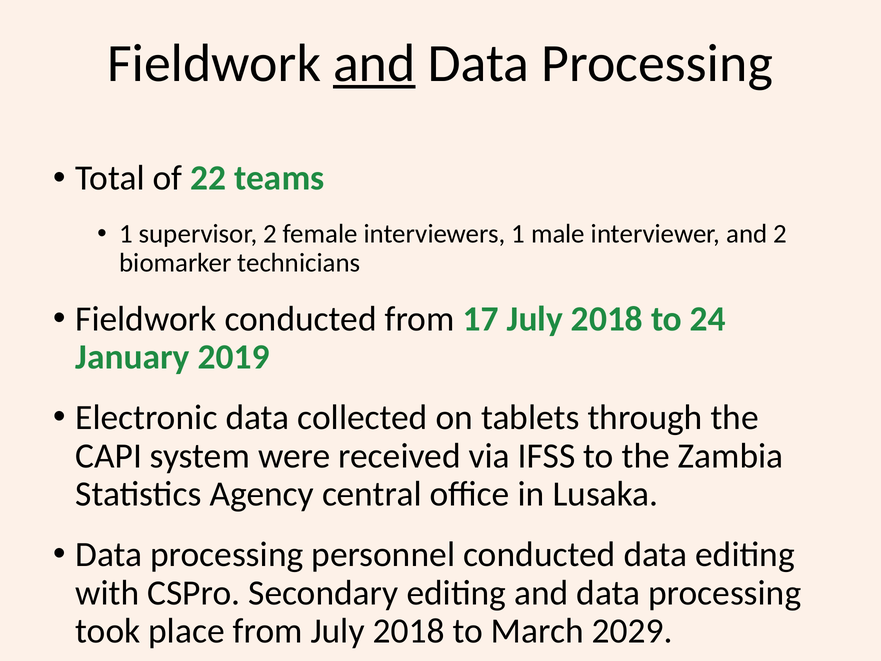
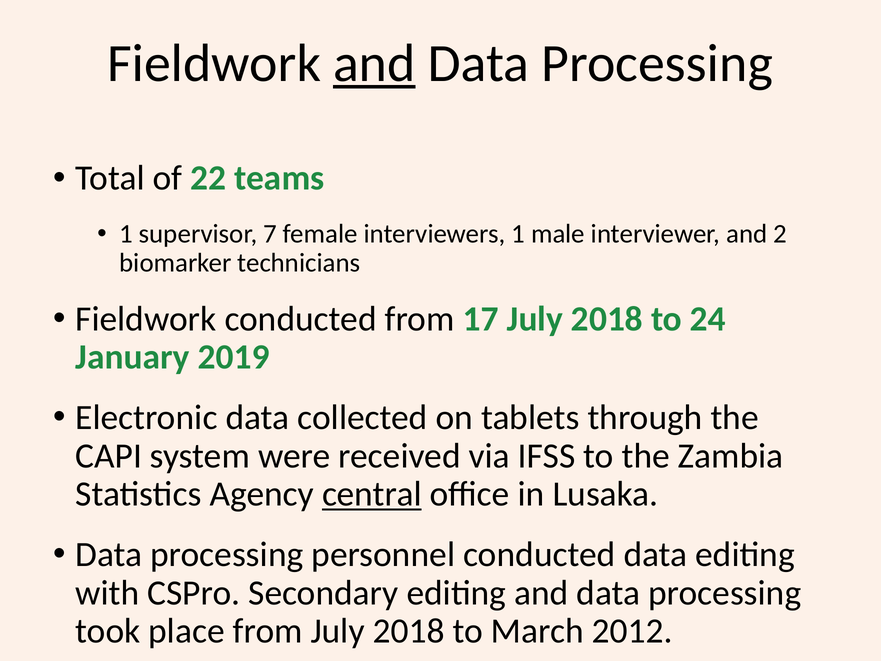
supervisor 2: 2 -> 7
central underline: none -> present
2029: 2029 -> 2012
